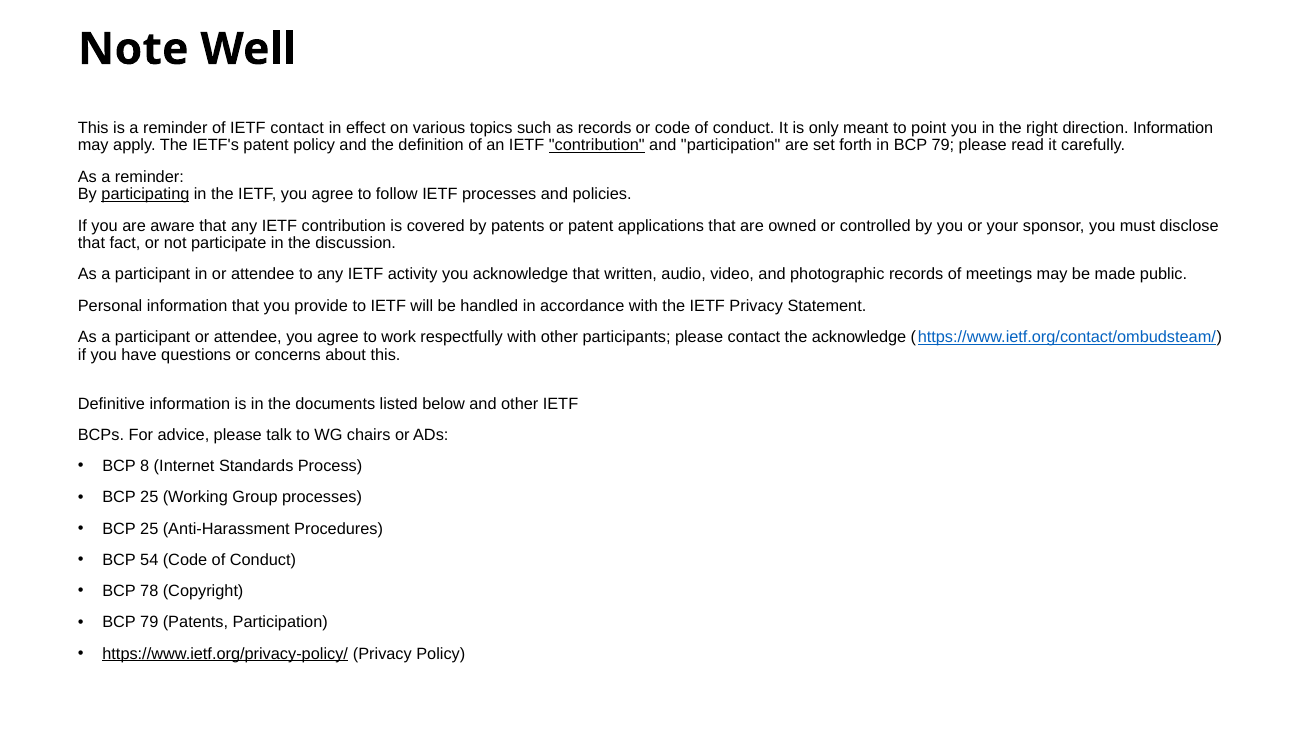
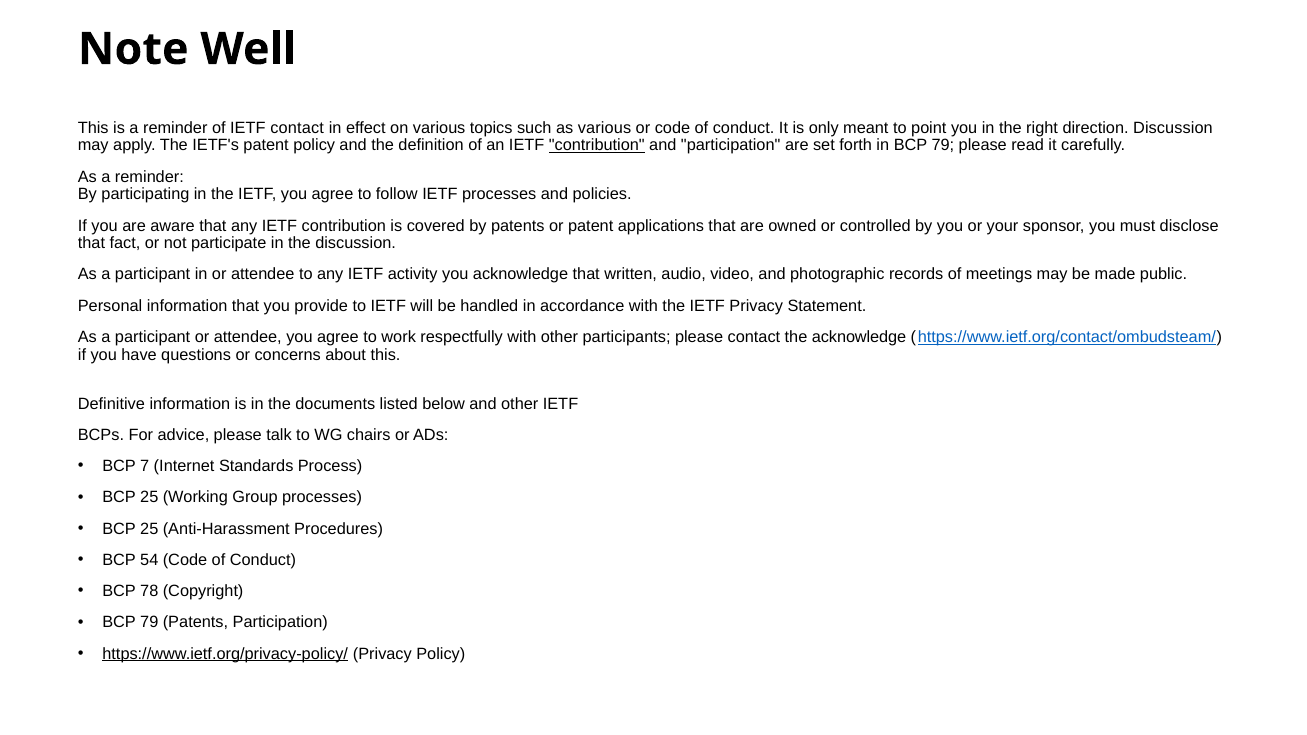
as records: records -> various
direction Information: Information -> Discussion
participating underline: present -> none
8: 8 -> 7
